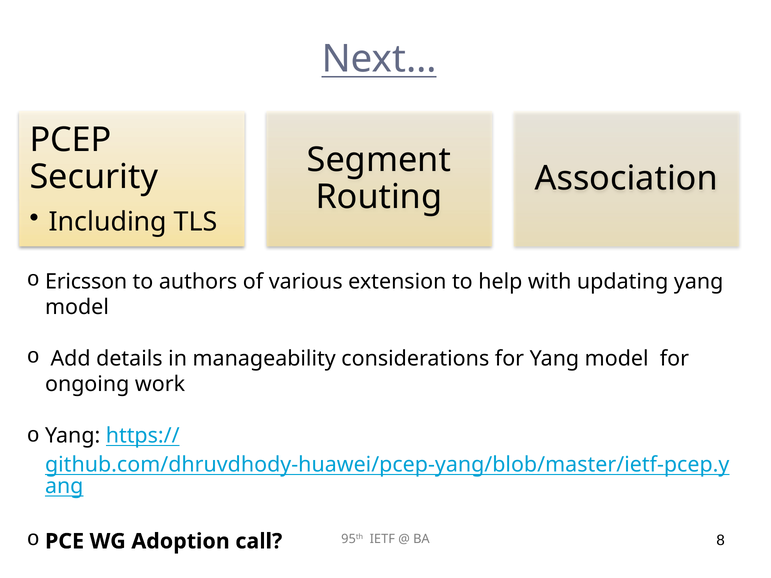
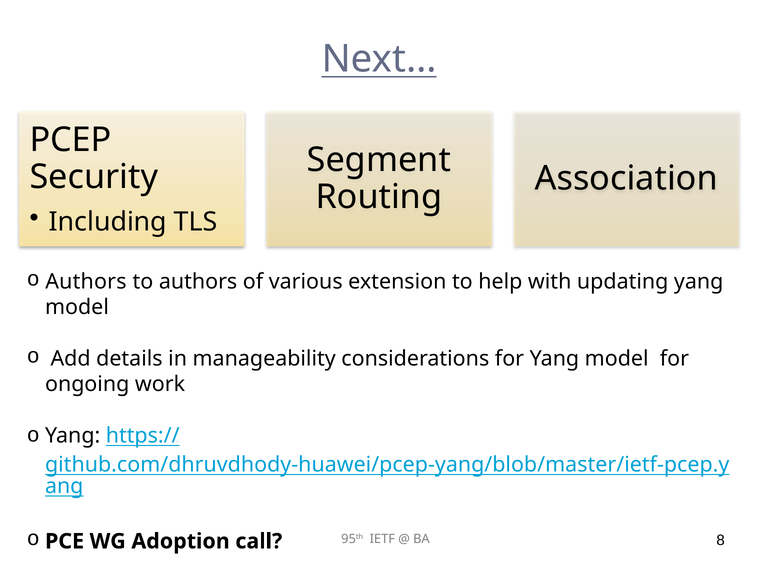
Ericsson at (86, 282): Ericsson -> Authors
